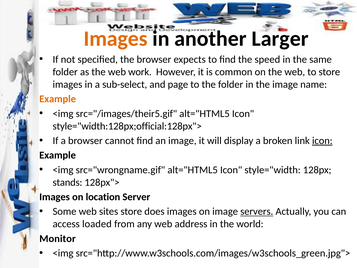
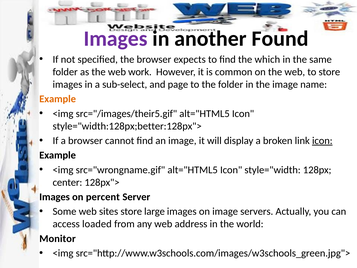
Images at (116, 39) colour: orange -> purple
Larger: Larger -> Found
speed: speed -> which
style="width:128px;official:128px">: style="width:128px;official:128px"> -> style="width:128px;better:128px">
stands: stands -> center
location: location -> percent
does: does -> large
servers underline: present -> none
